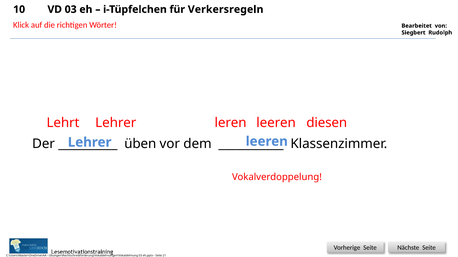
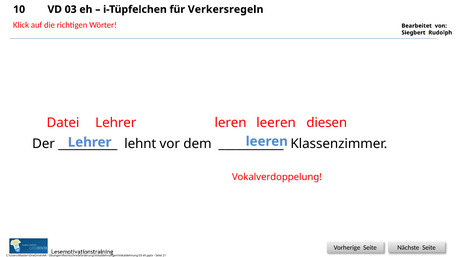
Lehrt: Lehrt -> Datei
üben: üben -> lehnt
